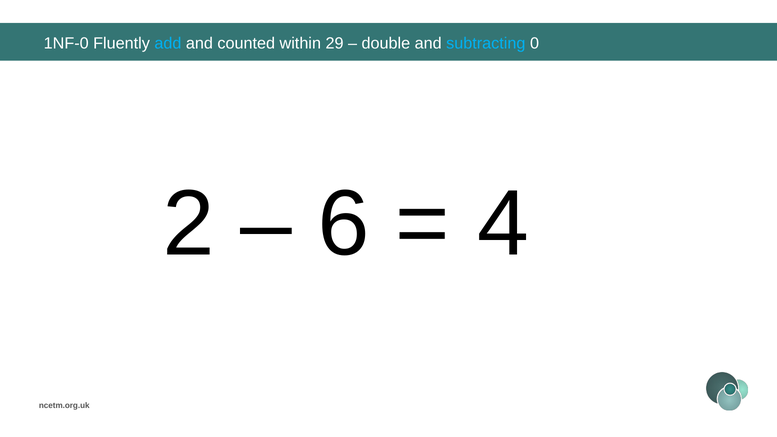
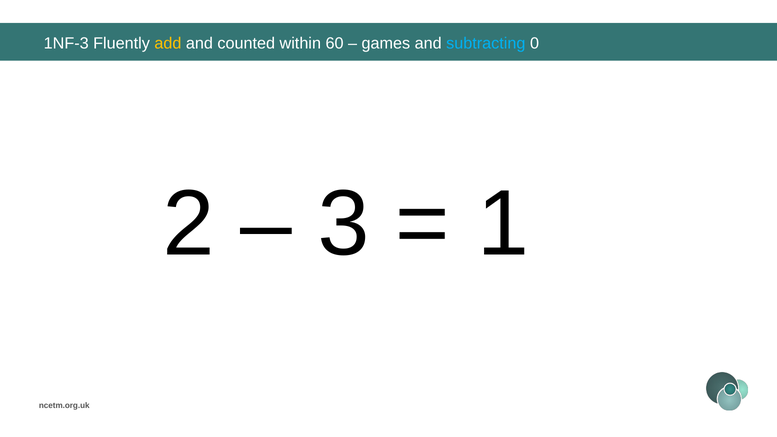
1NF-0: 1NF-0 -> 1NF-3
add colour: light blue -> yellow
29: 29 -> 60
double: double -> games
6: 6 -> 3
4: 4 -> 1
